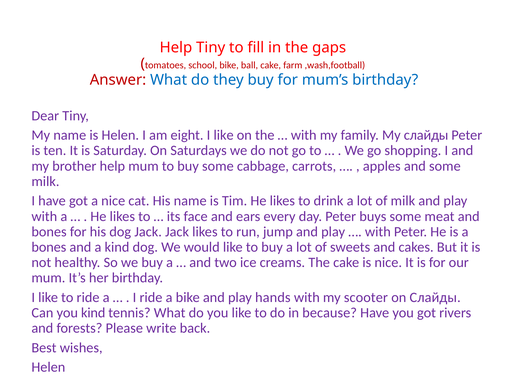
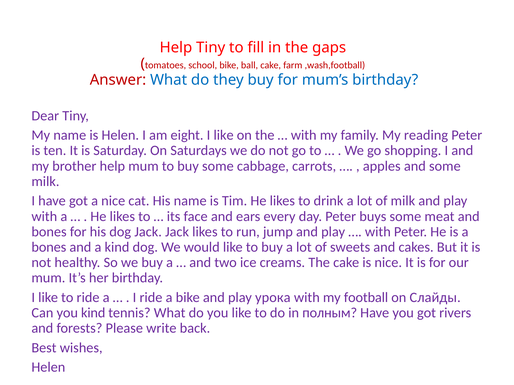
My слайды: слайды -> reading
hands: hands -> урока
scooter: scooter -> football
because: because -> полным
